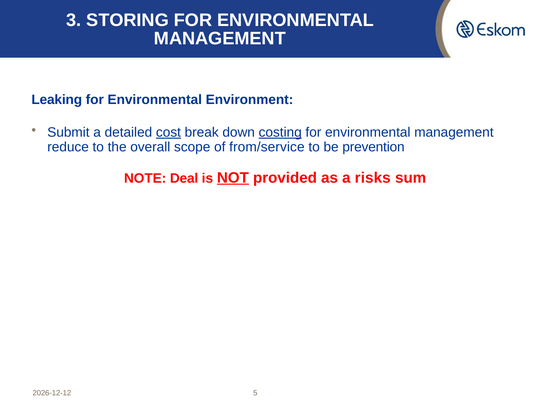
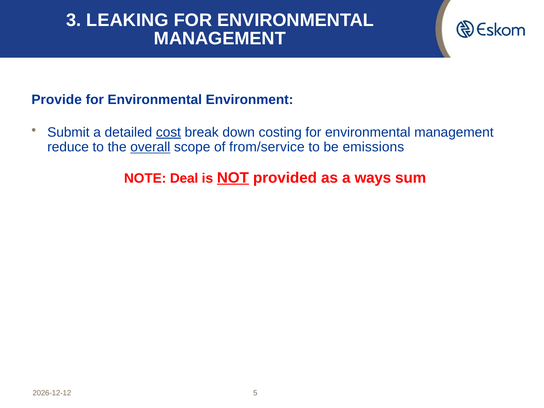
STORING: STORING -> LEAKING
Leaking: Leaking -> Provide
costing underline: present -> none
overall underline: none -> present
prevention: prevention -> emissions
risks: risks -> ways
